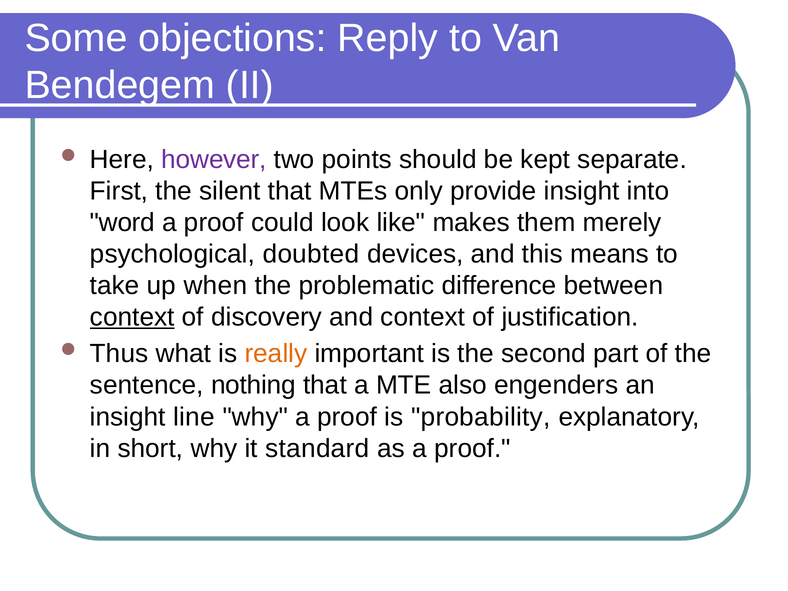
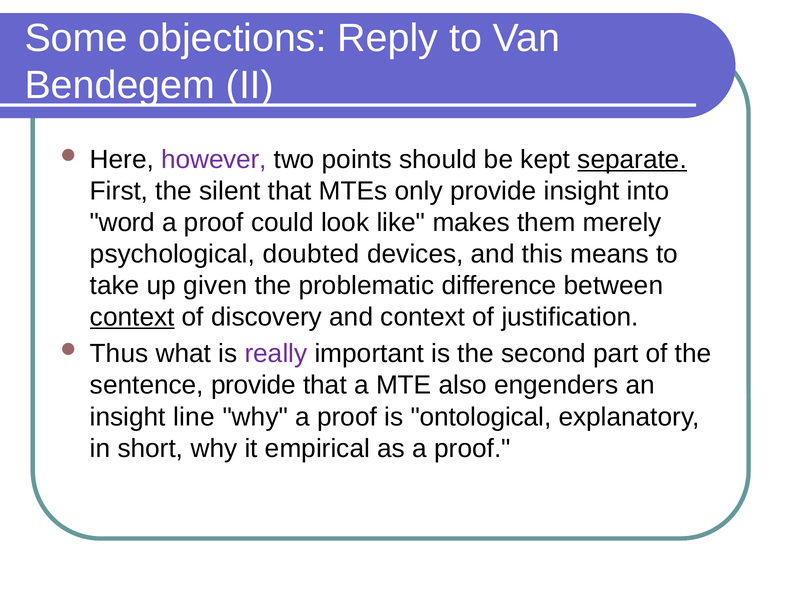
separate underline: none -> present
when: when -> given
really colour: orange -> purple
sentence nothing: nothing -> provide
probability: probability -> ontological
standard: standard -> empirical
